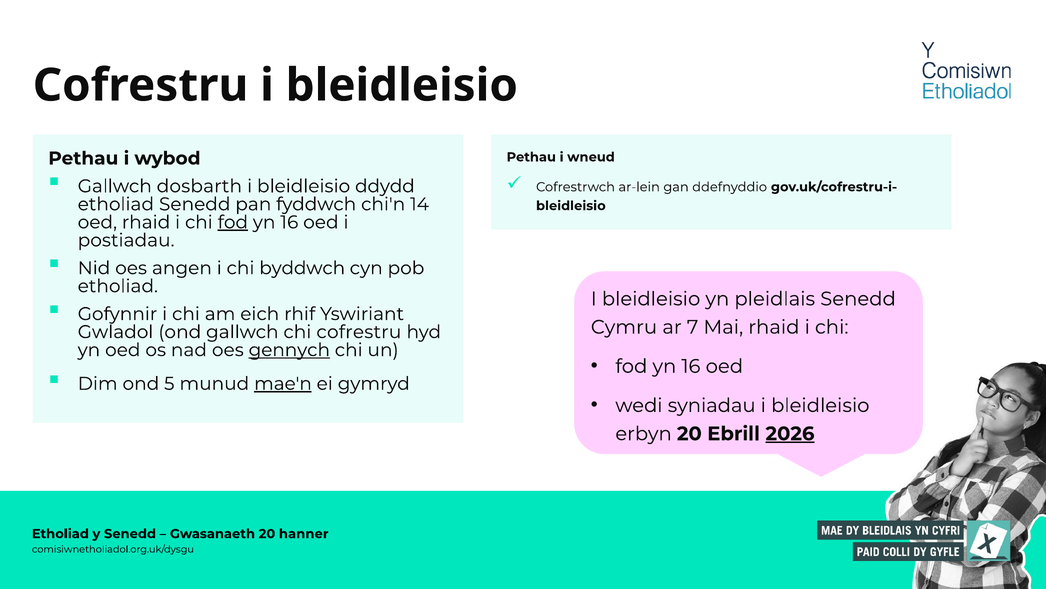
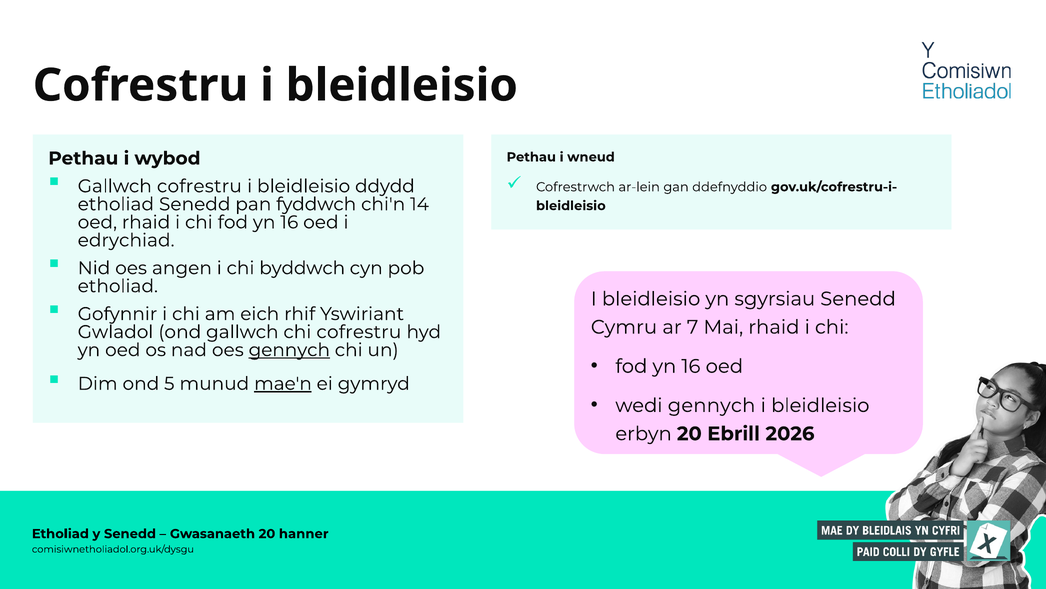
Gallwch dosbarth: dosbarth -> cofrestru
fod at (233, 222) underline: present -> none
postiadau: postiadau -> edrychiad
pleidlais: pleidlais -> sgyrsiau
wedi syniadau: syniadau -> gennych
2026 underline: present -> none
